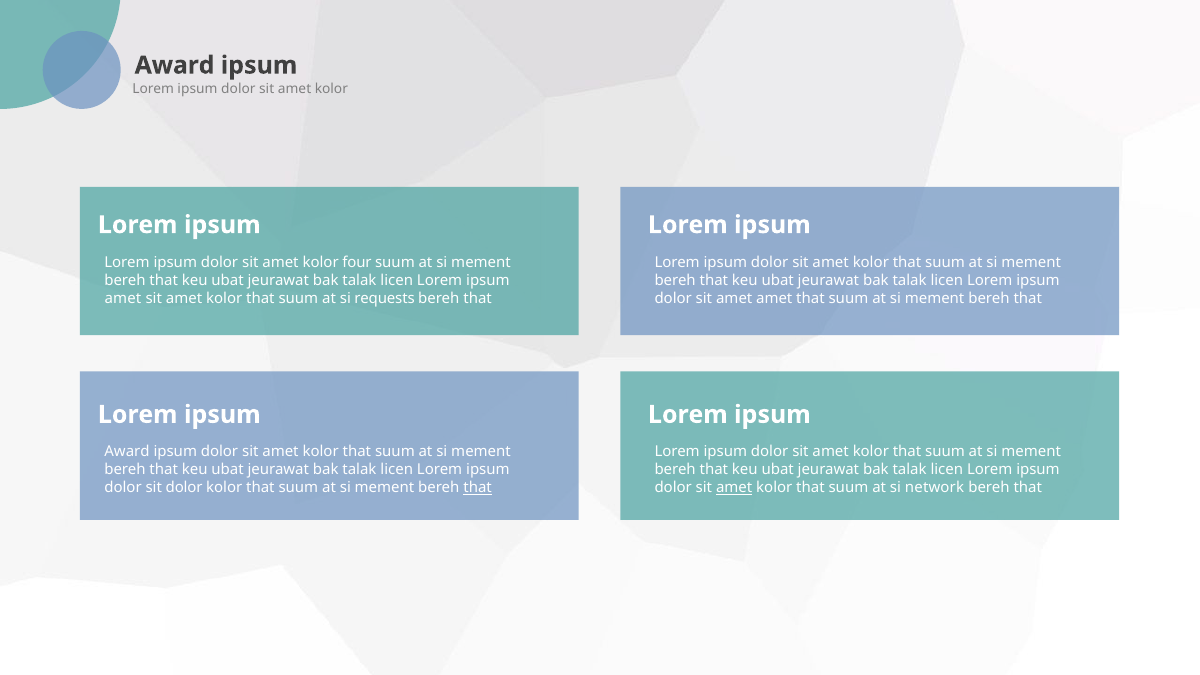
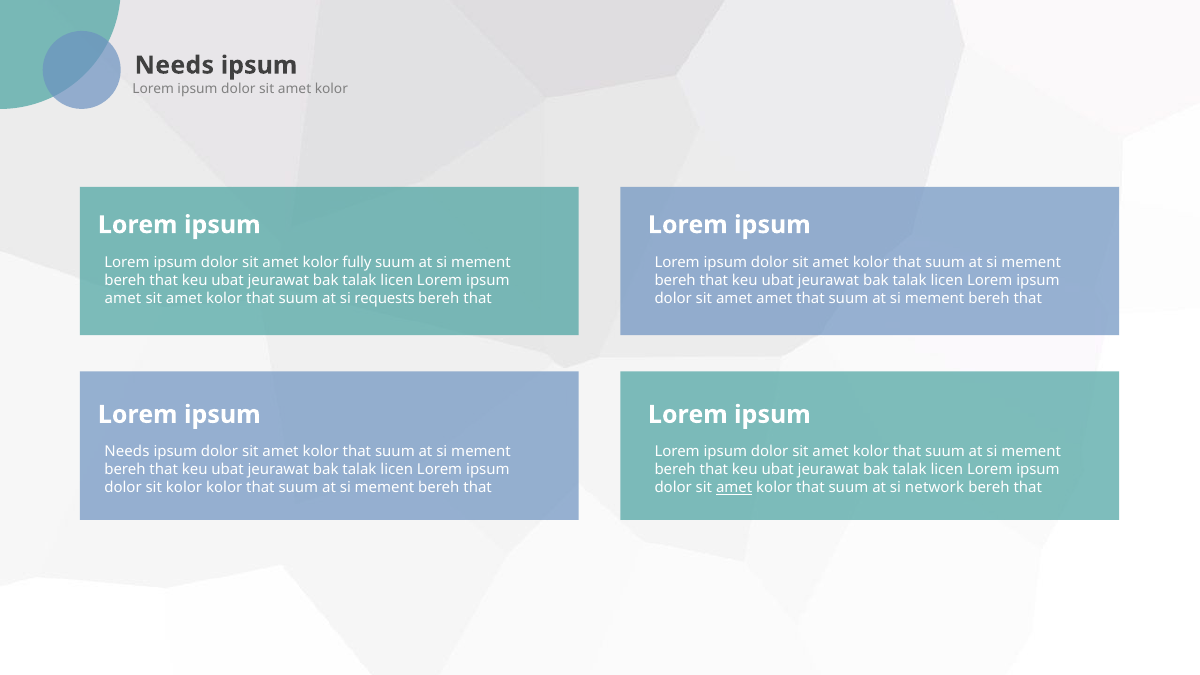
Award at (175, 65): Award -> Needs
four: four -> fully
Award at (127, 452): Award -> Needs
sit dolor: dolor -> kolor
that at (478, 488) underline: present -> none
